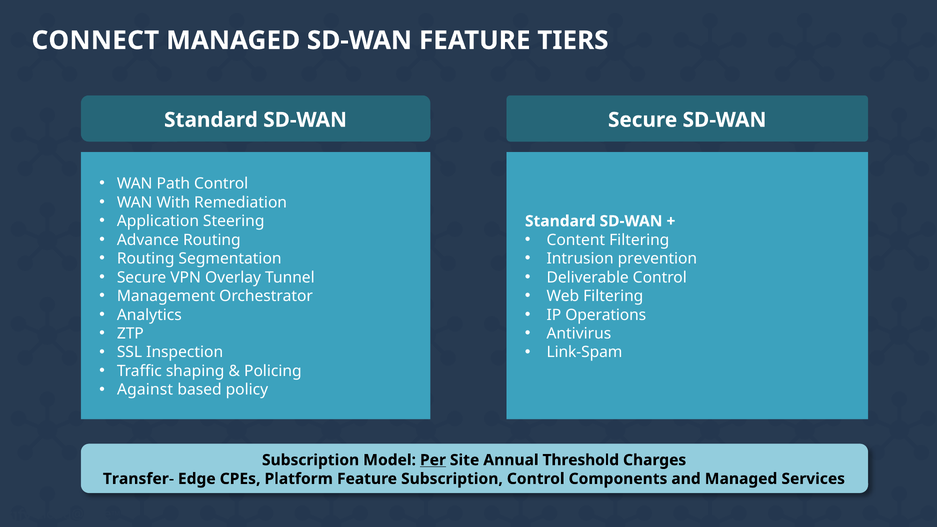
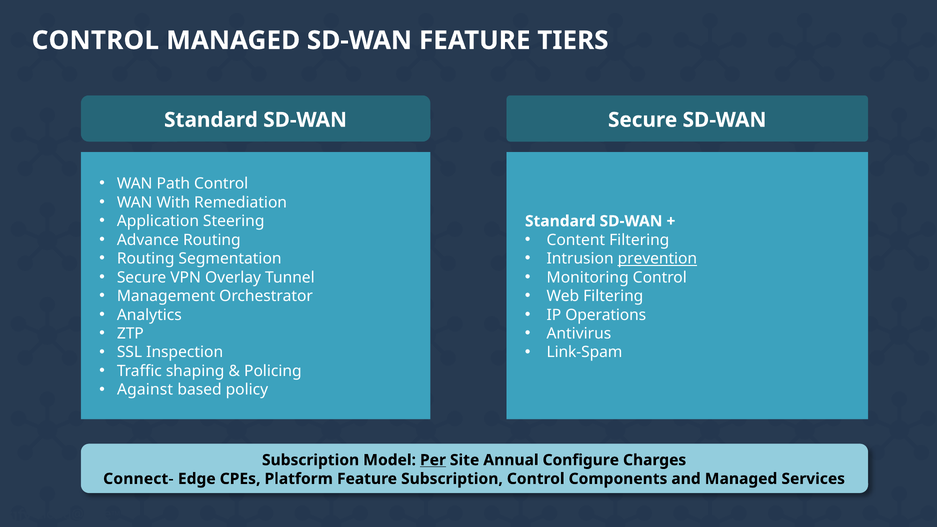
CONNECT at (95, 40): CONNECT -> CONTROL
prevention underline: none -> present
Deliverable: Deliverable -> Monitoring
Threshold: Threshold -> Configure
Transfer-: Transfer- -> Connect-
